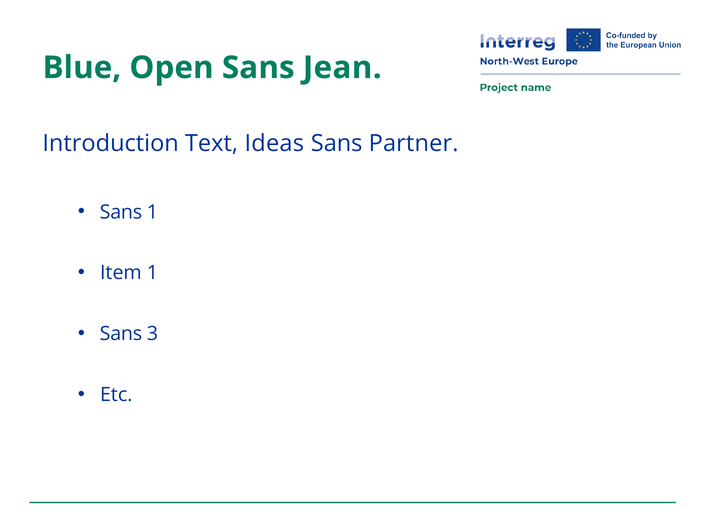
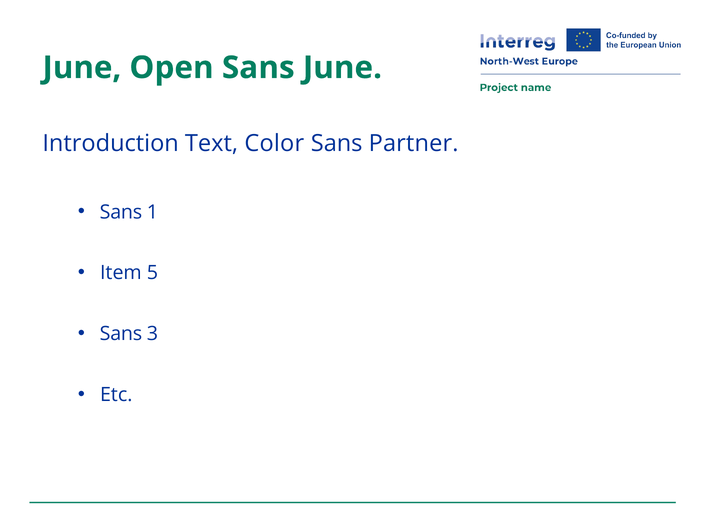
Blue at (82, 68): Blue -> June
Sans Jean: Jean -> June
Ideas: Ideas -> Color
Item 1: 1 -> 5
